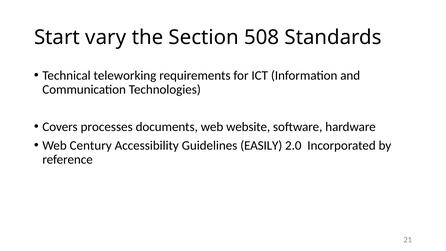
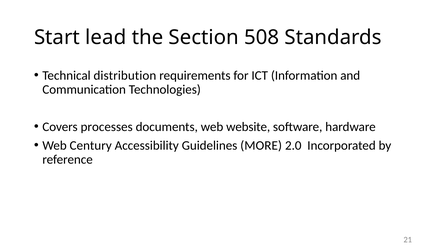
vary: vary -> lead
teleworking: teleworking -> distribution
EASILY: EASILY -> MORE
